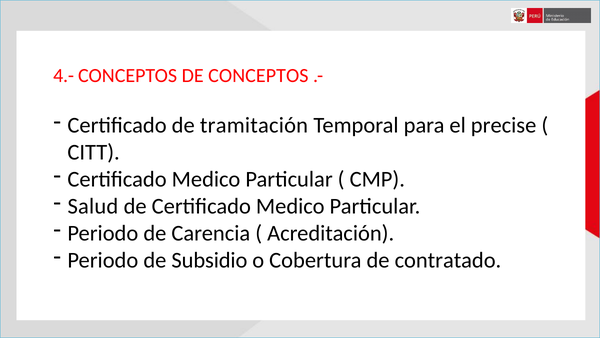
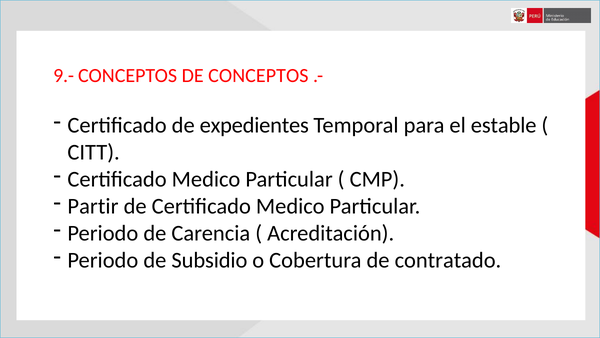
4.-: 4.- -> 9.-
tramitación: tramitación -> expedientes
precise: precise -> estable
Salud: Salud -> Partir
